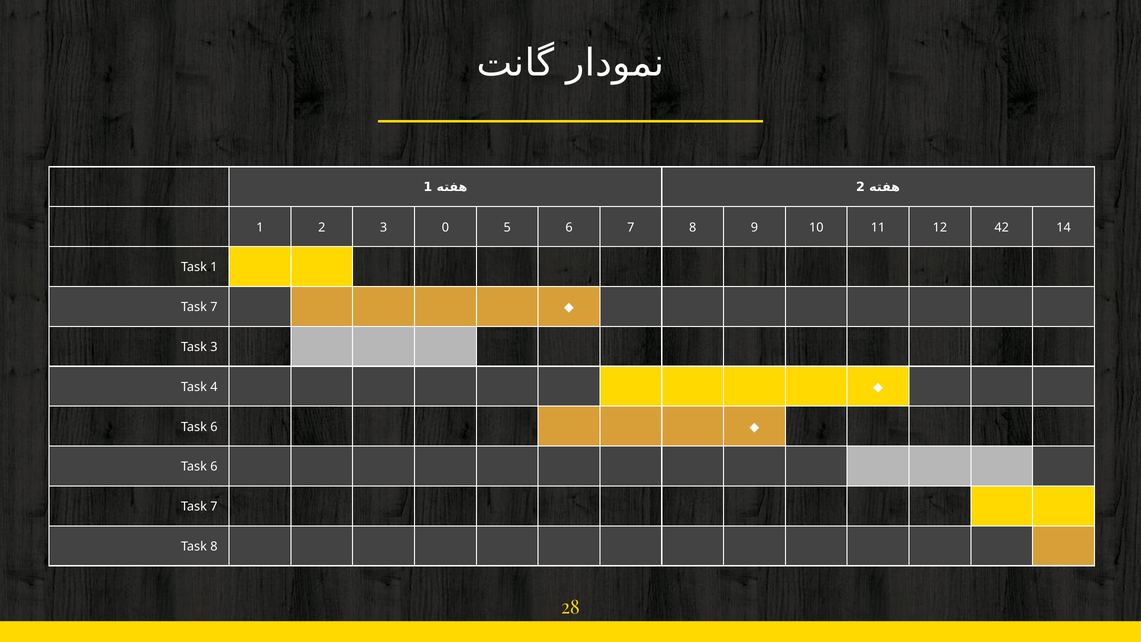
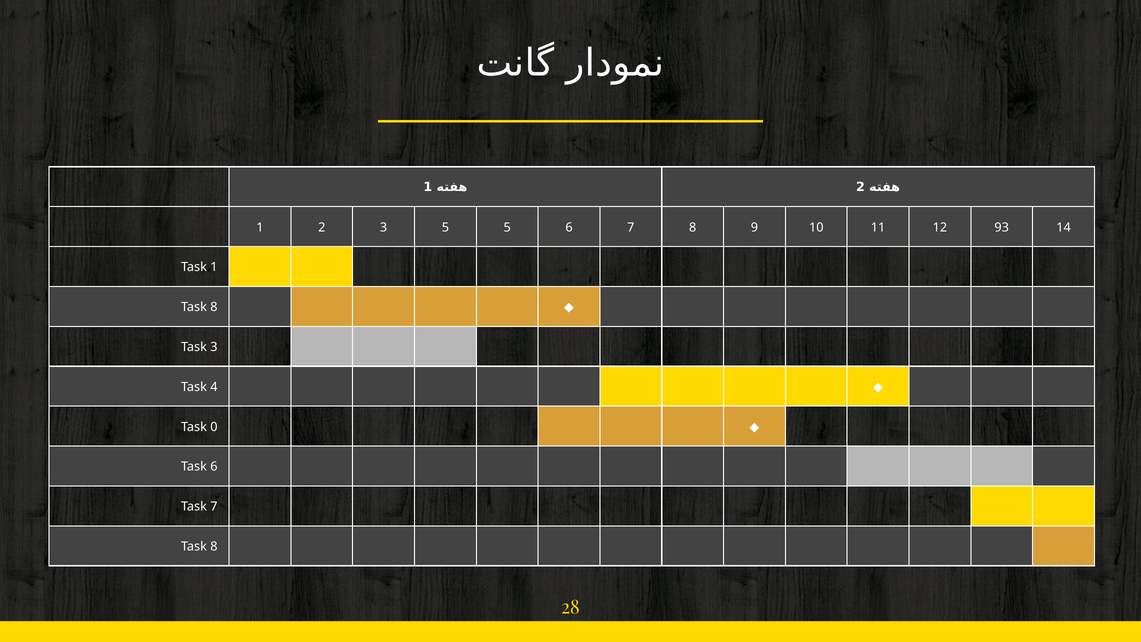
3 0: 0 -> 5
42: 42 -> 93
7 at (214, 307): 7 -> 8
6 at (214, 427): 6 -> 0
